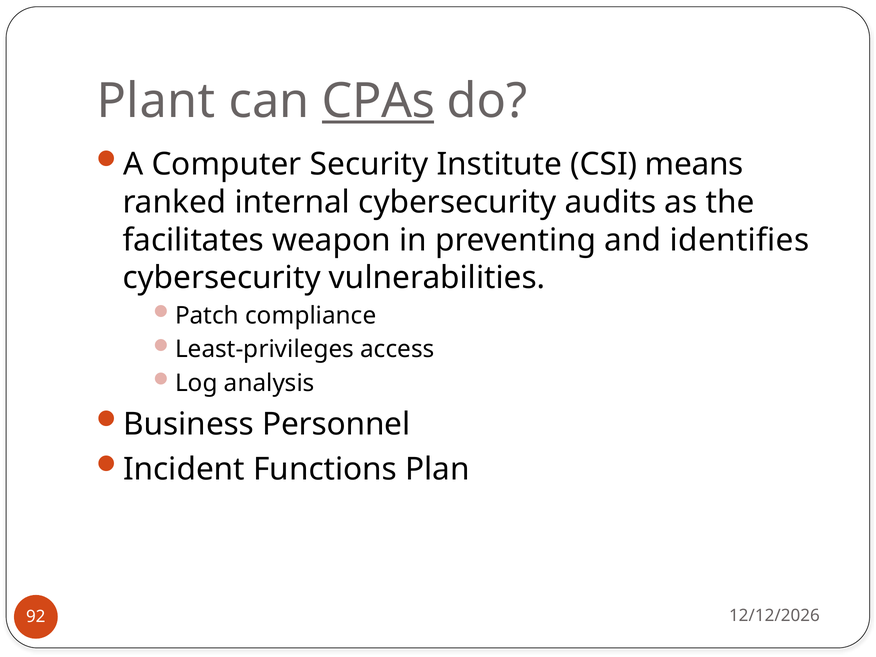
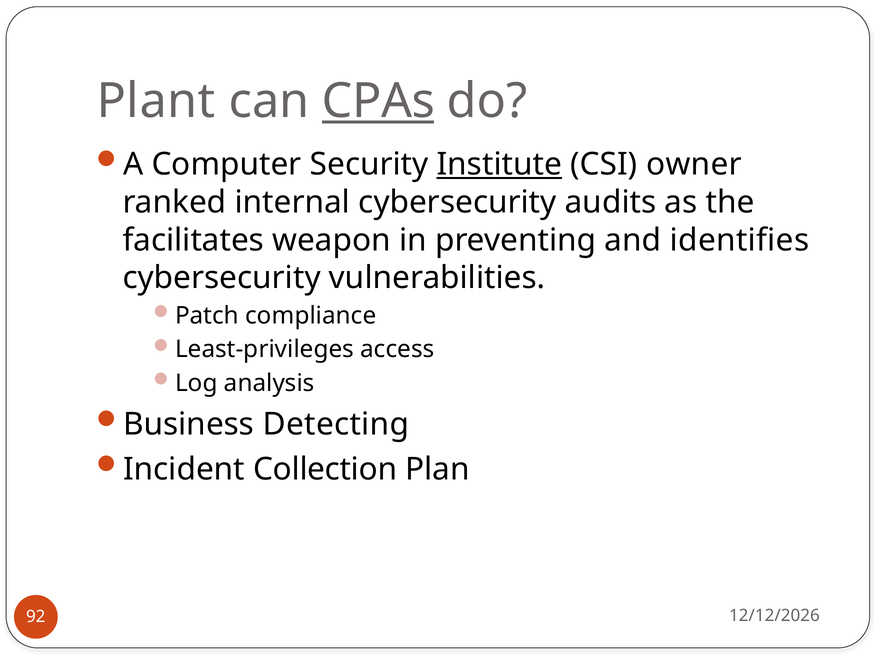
Institute underline: none -> present
means: means -> owner
Personnel: Personnel -> Detecting
Functions: Functions -> Collection
